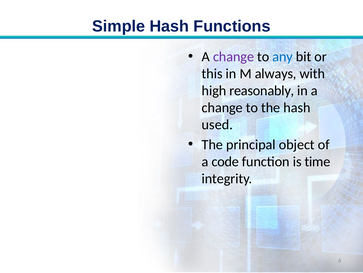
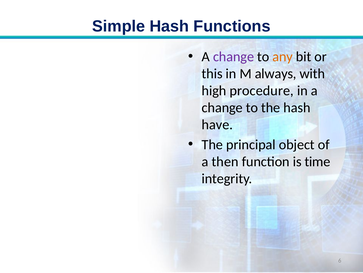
any colour: blue -> orange
reasonably: reasonably -> procedure
used: used -> have
code: code -> then
